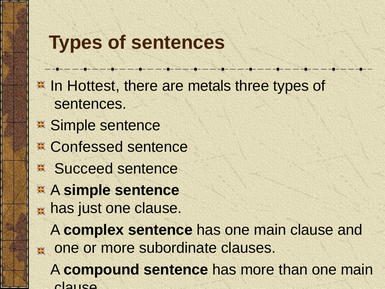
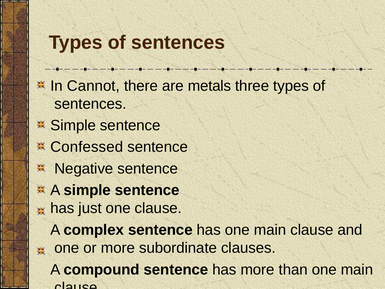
Hottest: Hottest -> Cannot
Succeed: Succeed -> Negative
